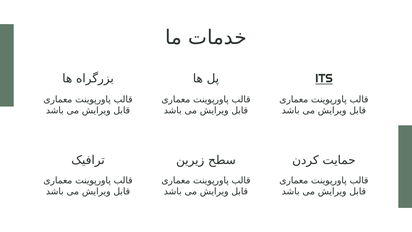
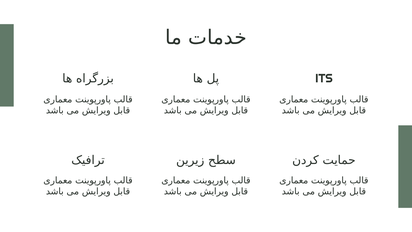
ITS underline: present -> none
